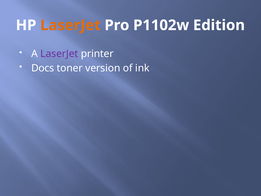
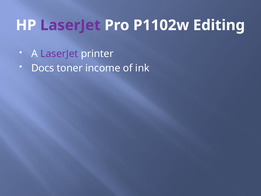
LaserJet at (70, 25) colour: orange -> purple
Edition: Edition -> Editing
version: version -> income
